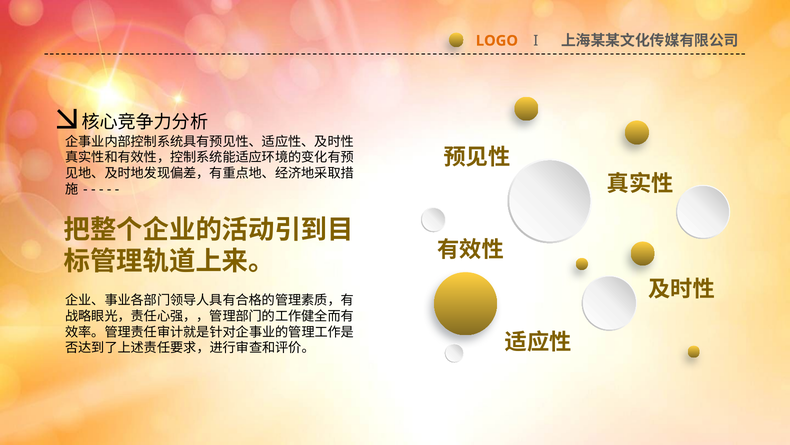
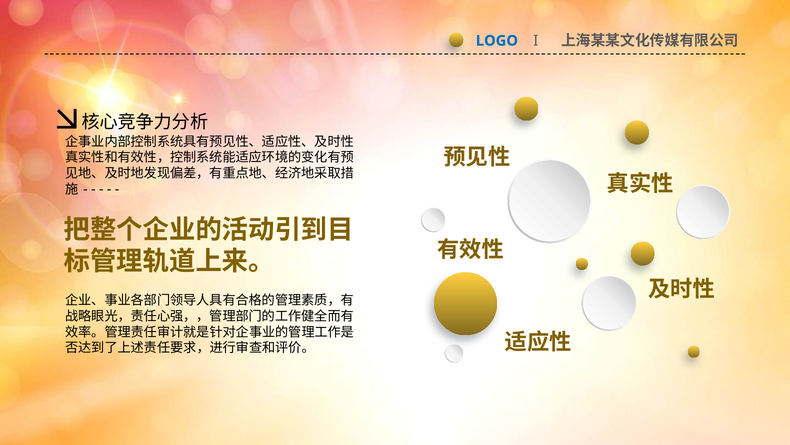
LOGO colour: orange -> blue
